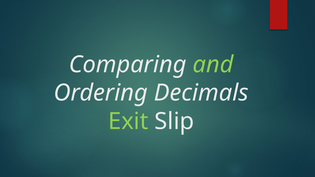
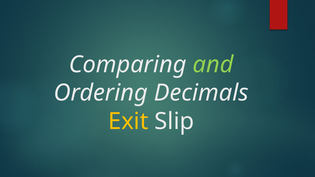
Exit colour: light green -> yellow
